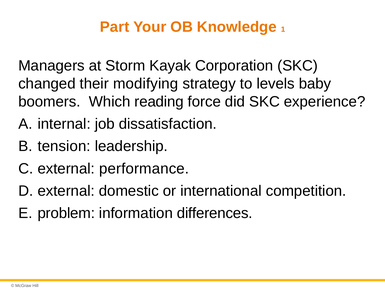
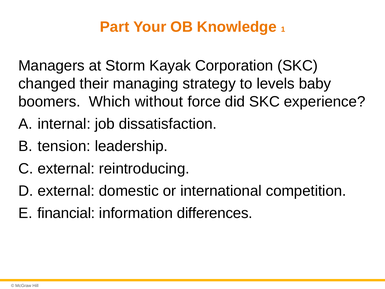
modifying: modifying -> managing
reading: reading -> without
performance: performance -> reintroducing
problem: problem -> financial
